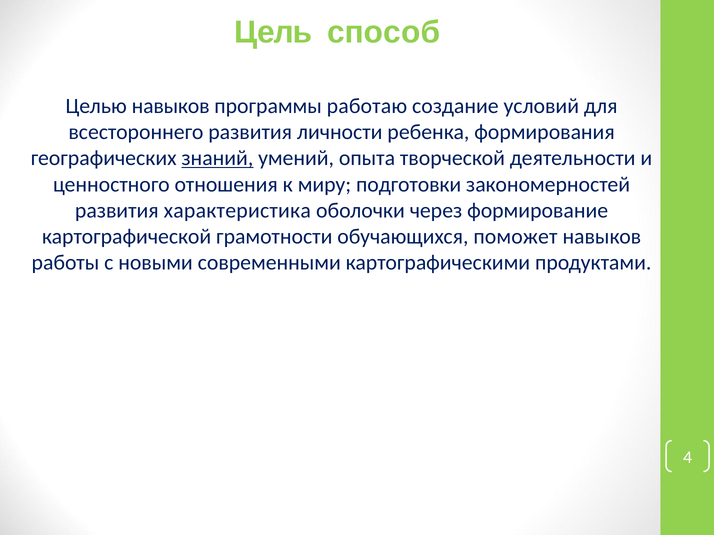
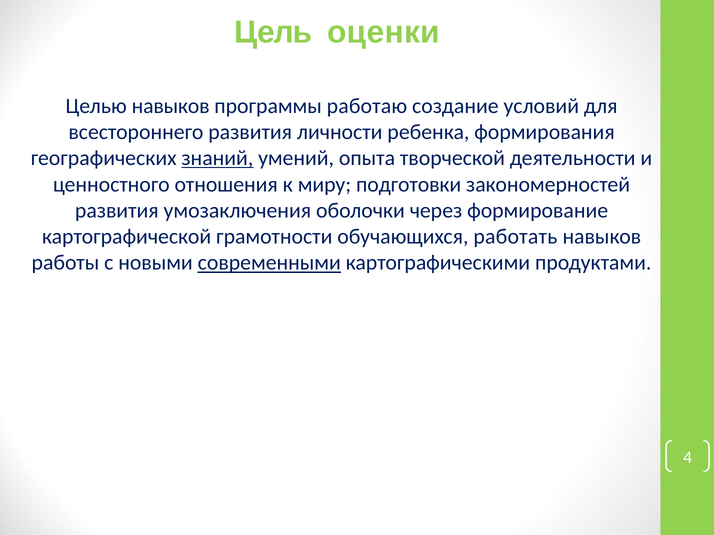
способ: способ -> оценки
характеристика: характеристика -> умозаключения
поможет: поможет -> работать
современными underline: none -> present
